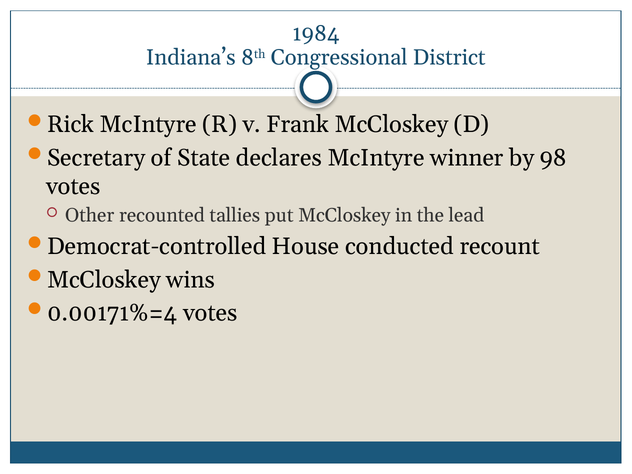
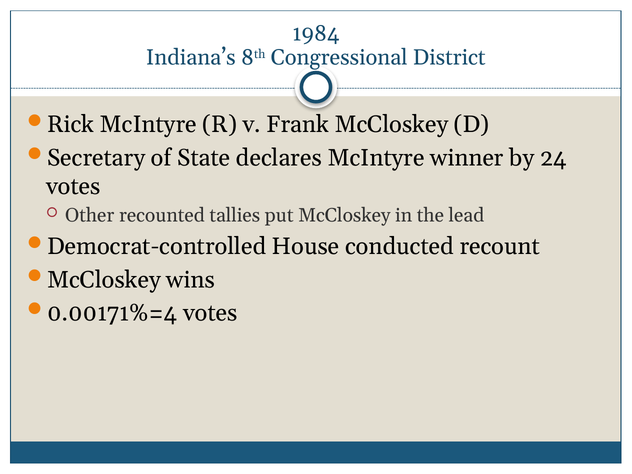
98: 98 -> 24
